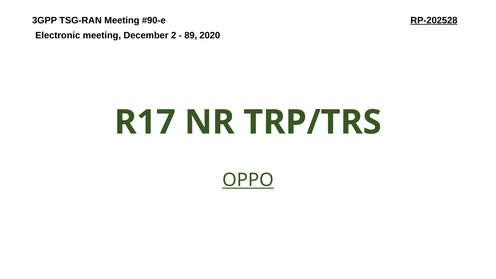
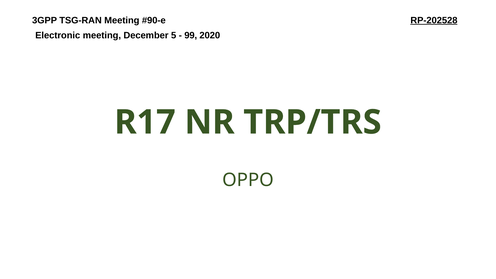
2: 2 -> 5
89: 89 -> 99
OPPO underline: present -> none
